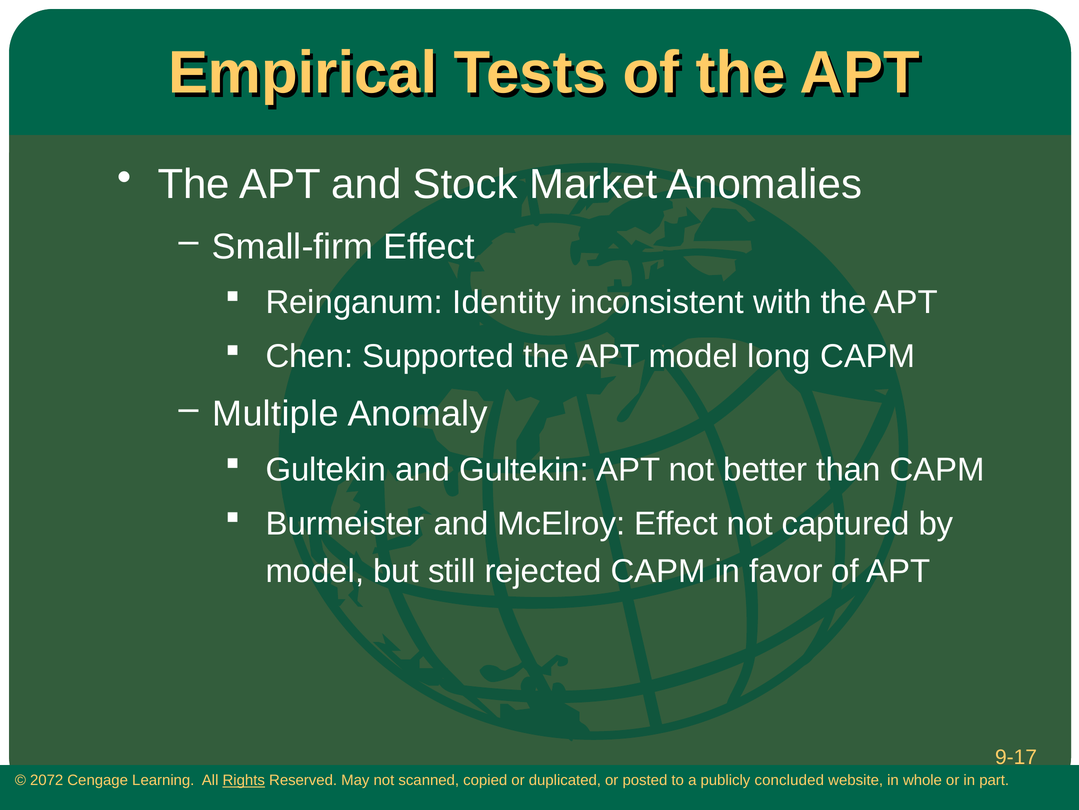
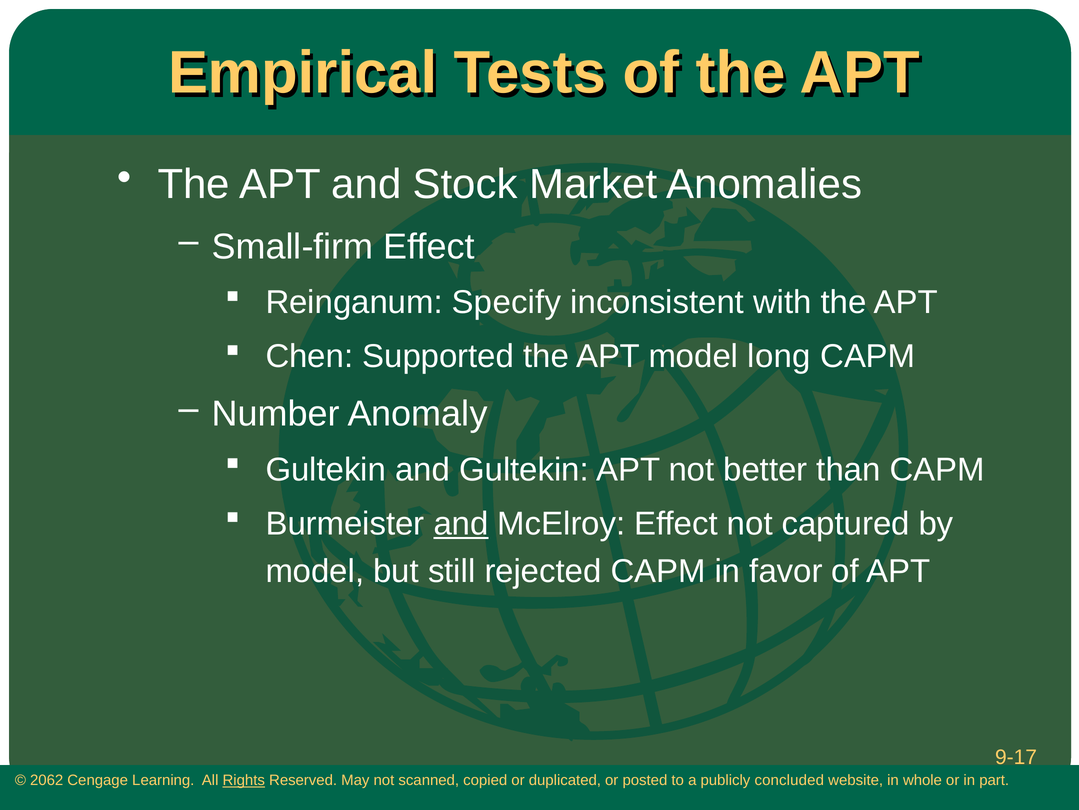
Identity: Identity -> Specify
Multiple: Multiple -> Number
and at (461, 523) underline: none -> present
2072: 2072 -> 2062
